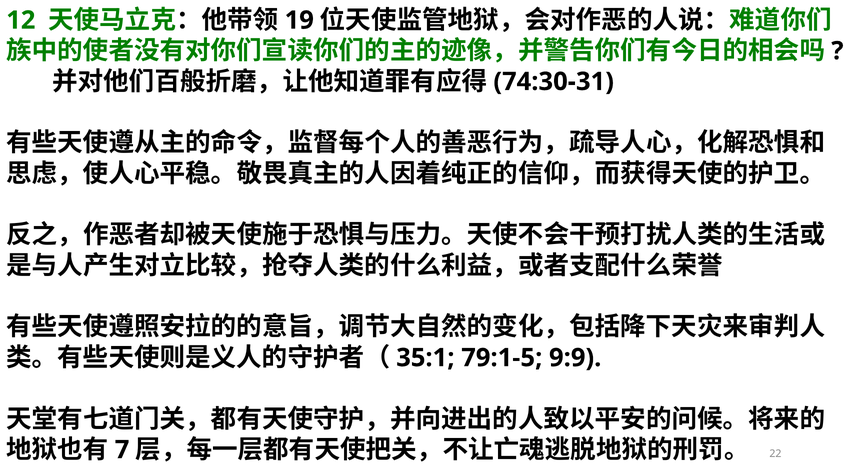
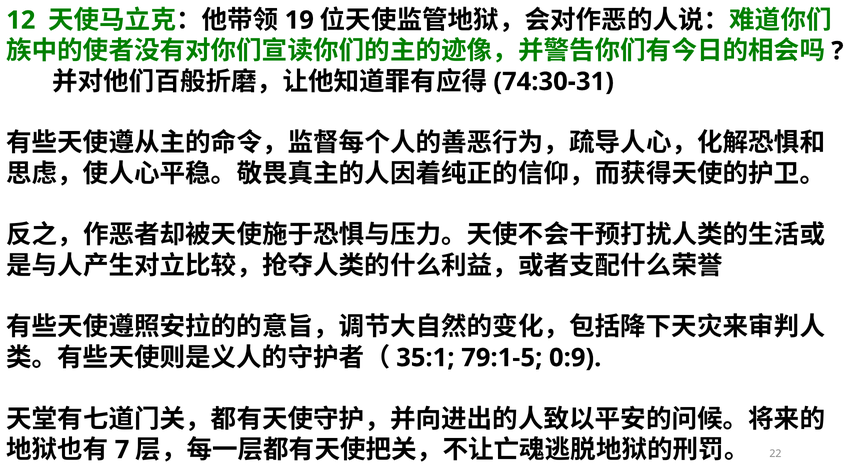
9:9: 9:9 -> 0:9
